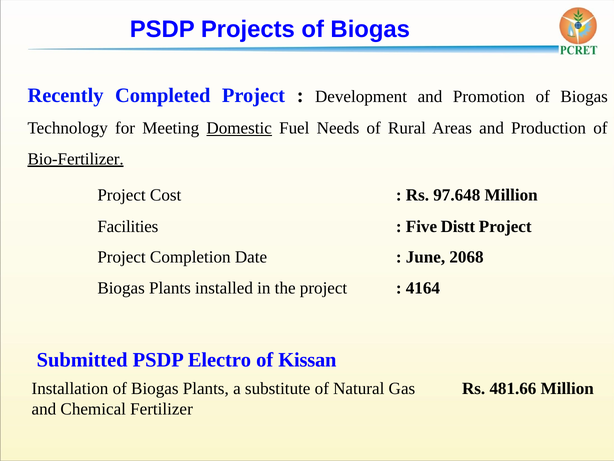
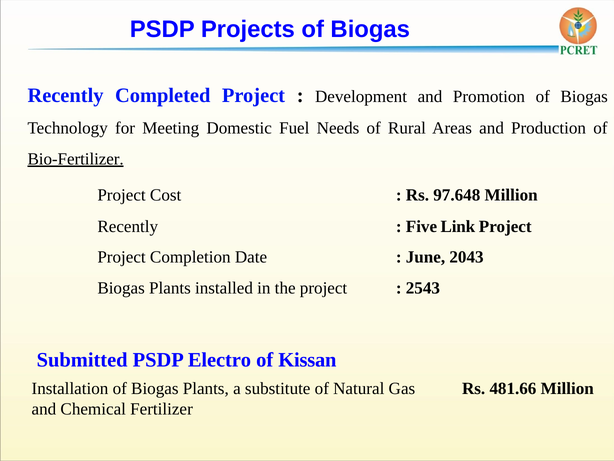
Domestic underline: present -> none
Facilities at (128, 226): Facilities -> Recently
Distt: Distt -> Link
2068: 2068 -> 2043
4164: 4164 -> 2543
